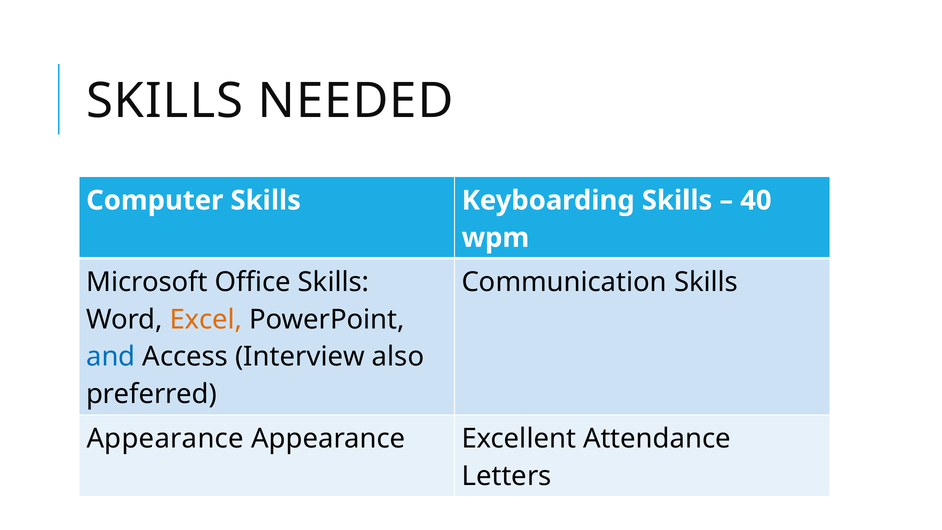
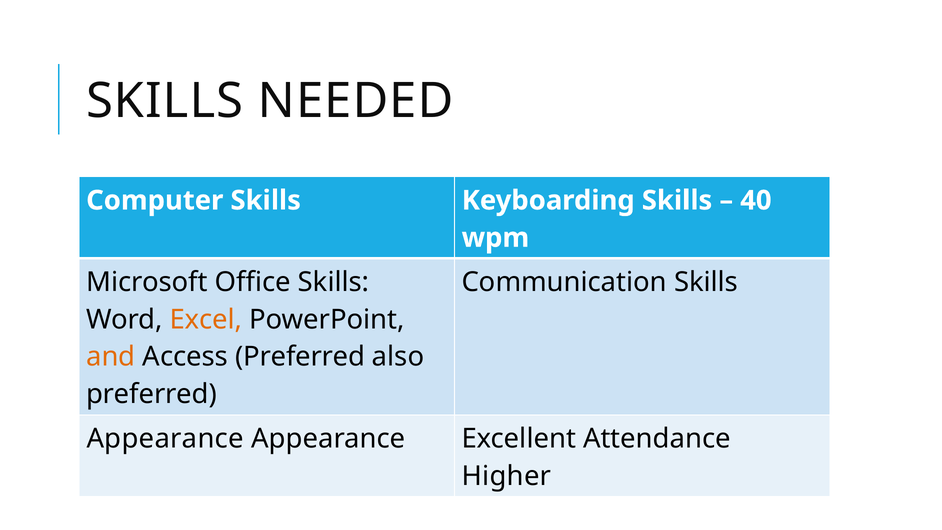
and colour: blue -> orange
Access Interview: Interview -> Preferred
Letters: Letters -> Higher
